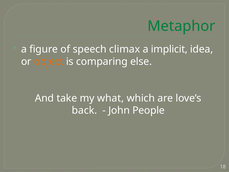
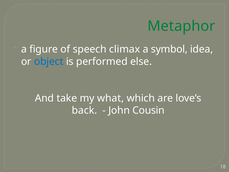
implicit: implicit -> symbol
object colour: orange -> blue
comparing: comparing -> performed
People: People -> Cousin
